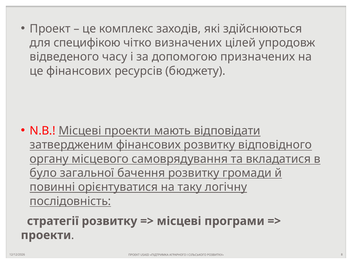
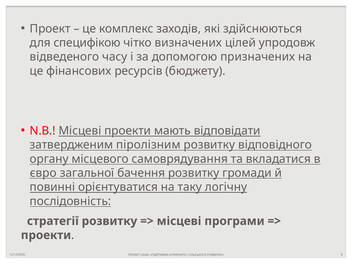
затвердженим фінансових: фінансових -> піролізним
було: було -> євро
